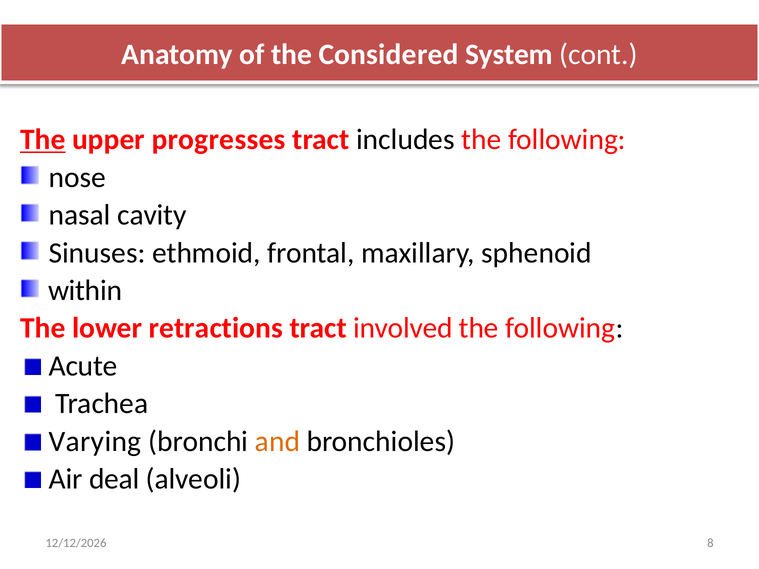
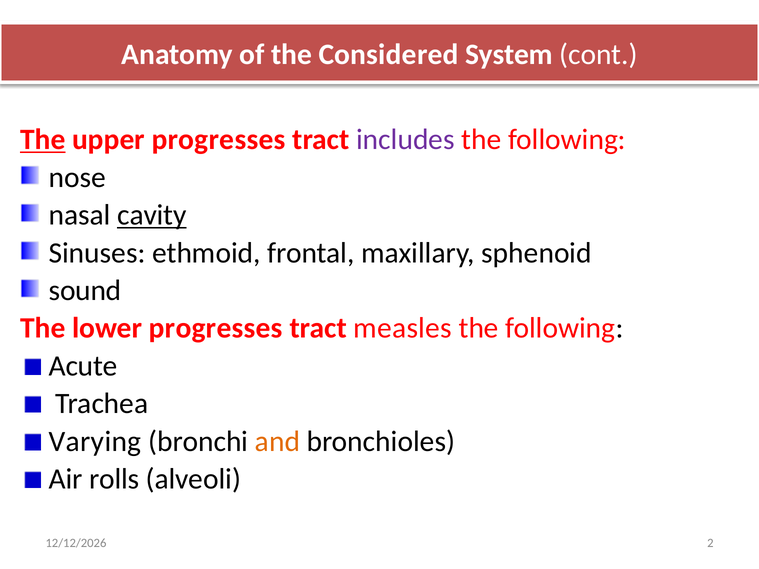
includes colour: black -> purple
cavity underline: none -> present
within: within -> sound
lower retractions: retractions -> progresses
involved: involved -> measles
deal: deal -> rolls
8: 8 -> 2
